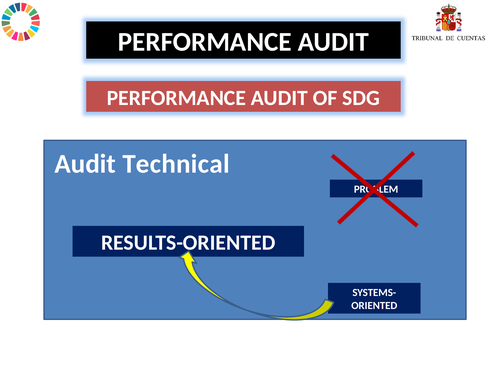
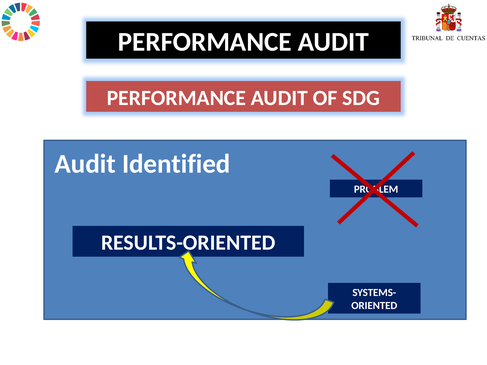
Technical: Technical -> Identified
